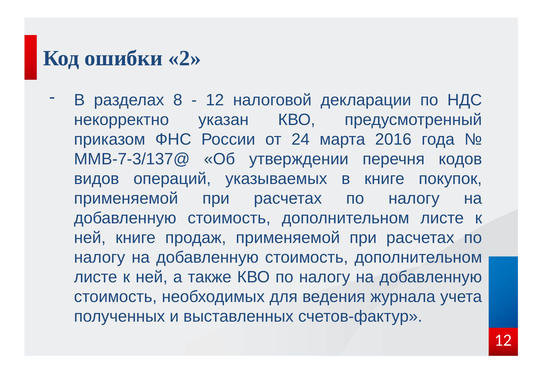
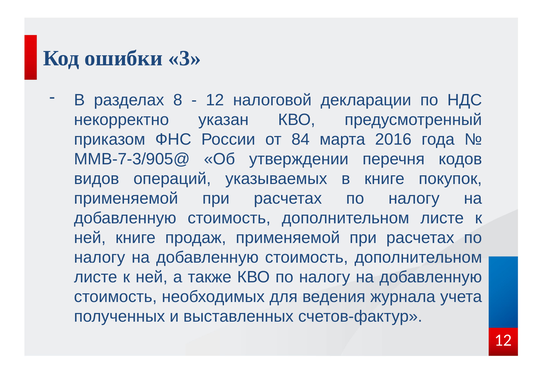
2: 2 -> 3
24: 24 -> 84
ММВ-7-3/137@: ММВ-7-3/137@ -> ММВ-7-3/905@
